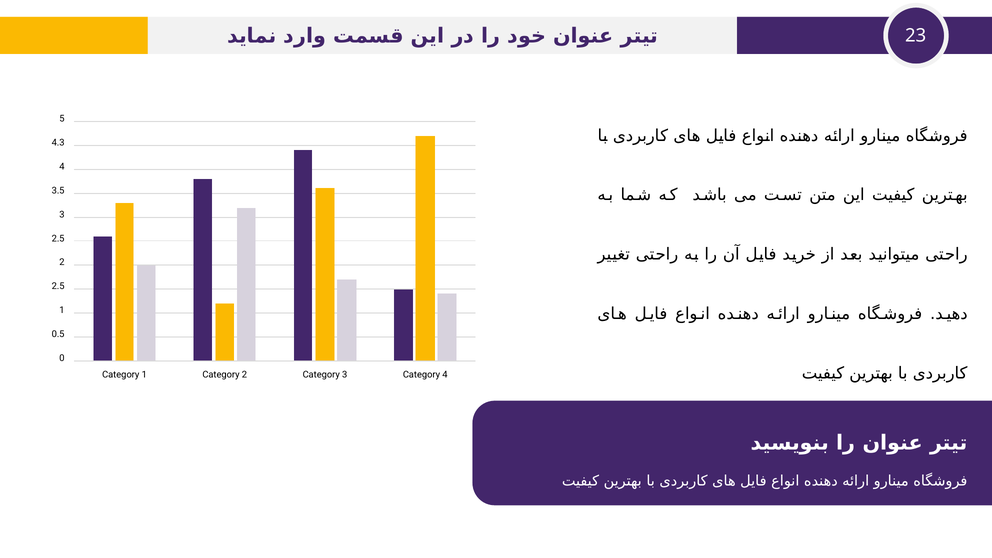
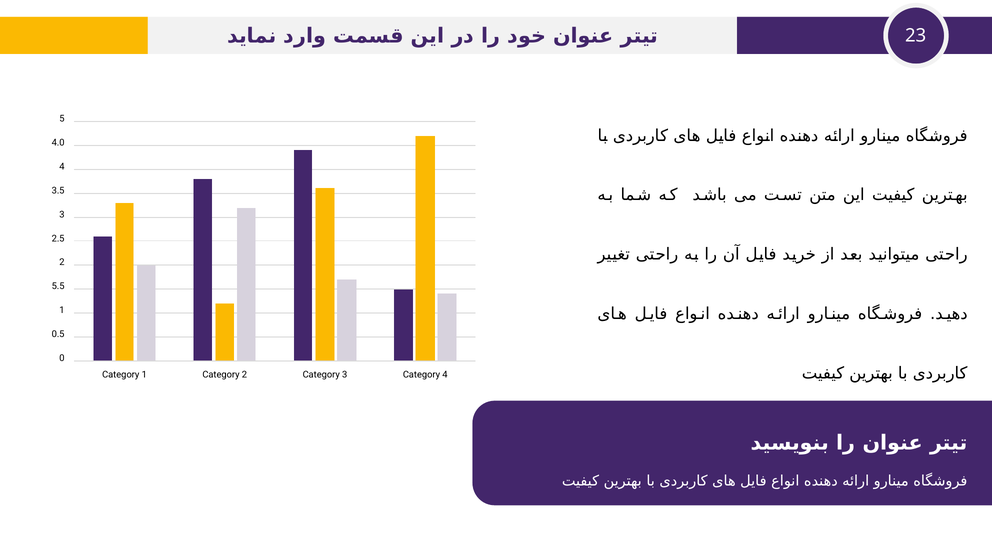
4.3: 4.3 -> 4.0
2.5 at (58, 286): 2.5 -> 5.5
